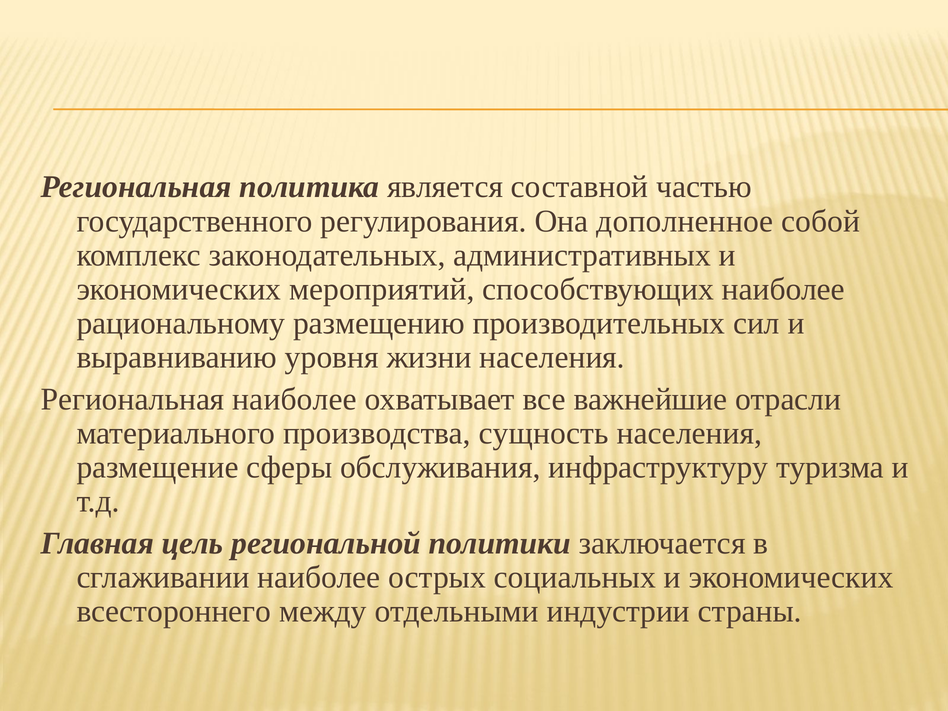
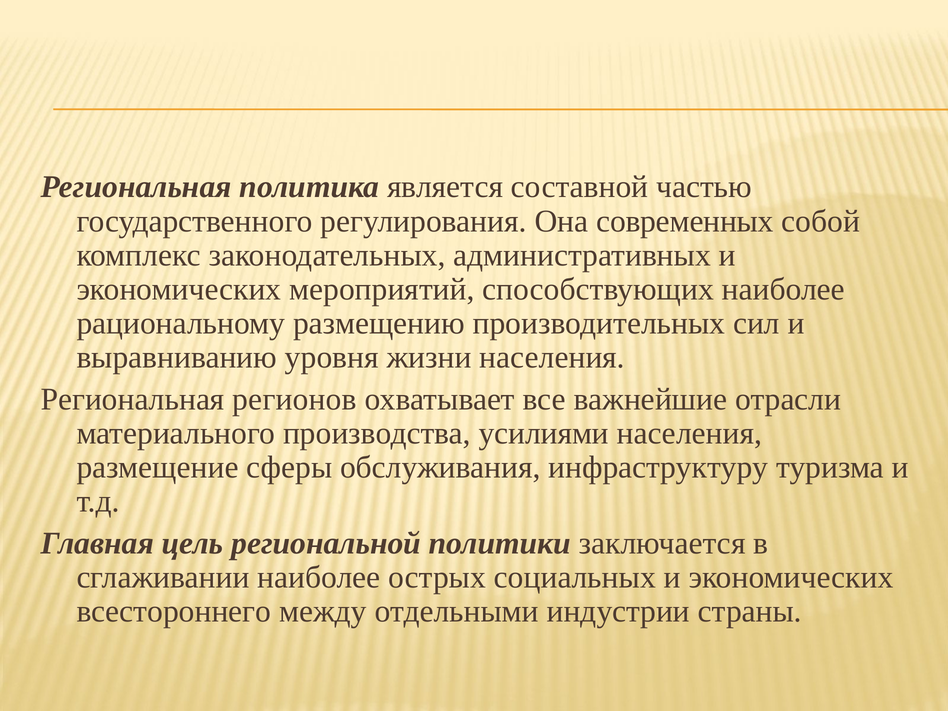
дополненное: дополненное -> современных
Региональная наиболее: наиболее -> регионов
сущность: сущность -> усилиями
